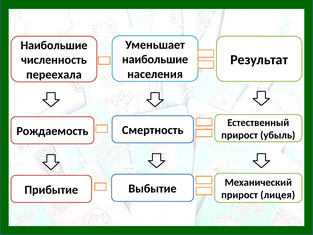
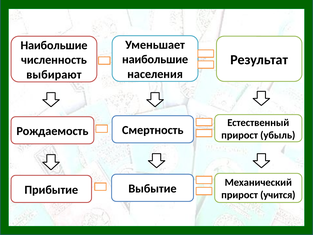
переехала: переехала -> выбирают
лицея: лицея -> учится
